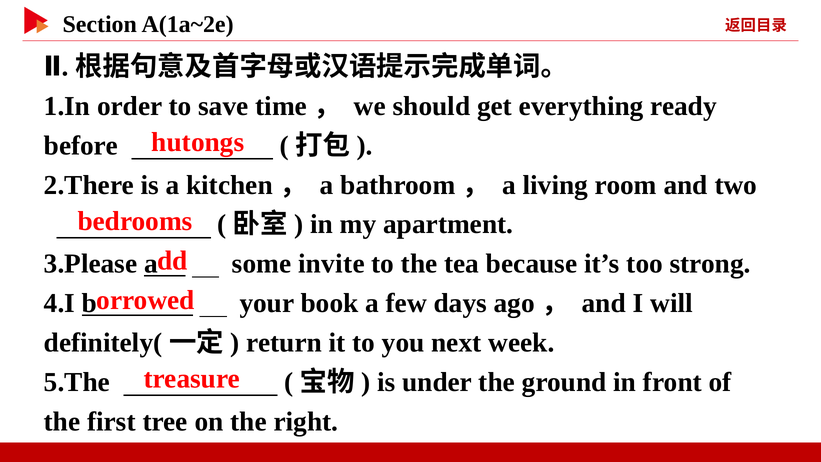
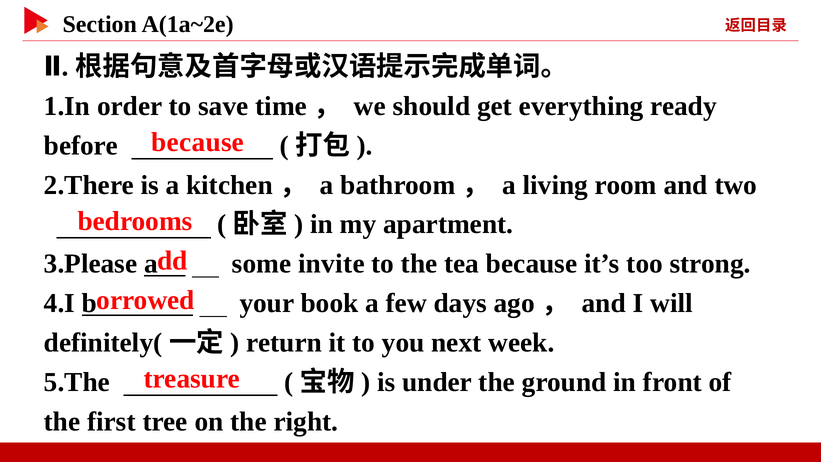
hutongs at (198, 142): hutongs -> because
